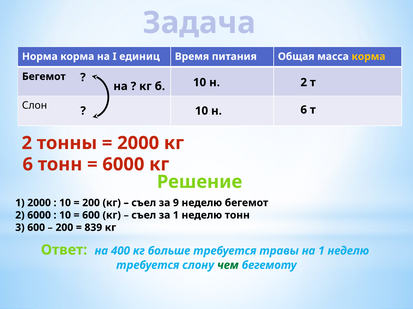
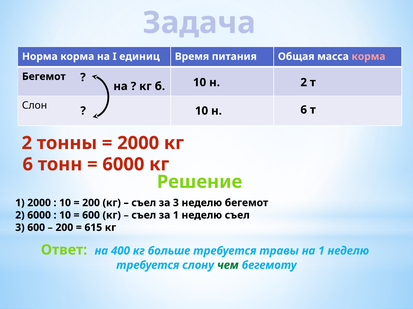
корма at (369, 57) colour: yellow -> pink
за 9: 9 -> 3
неделю тонн: тонн -> съел
839: 839 -> 615
